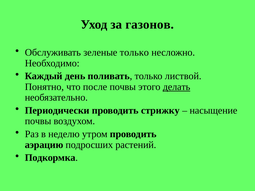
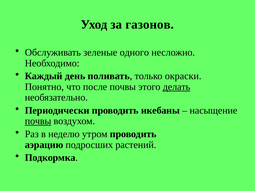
зеленые только: только -> одного
листвой: листвой -> окраски
стрижку: стрижку -> икебаны
почвы at (38, 121) underline: none -> present
